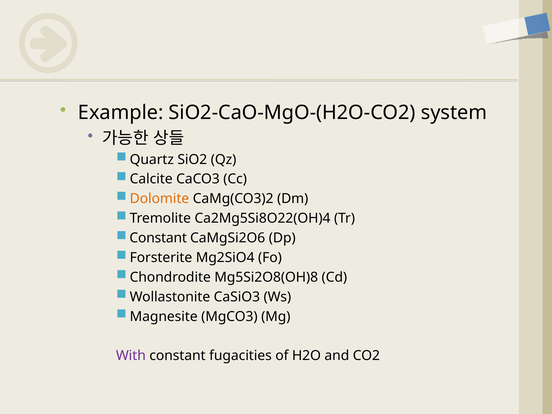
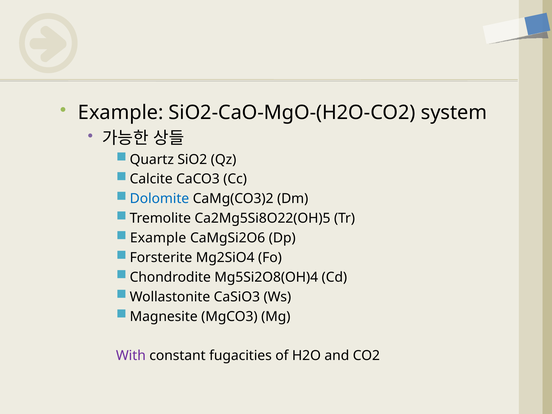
Dolomite colour: orange -> blue
Ca2Mg5Si8O22(OH)4: Ca2Mg5Si8O22(OH)4 -> Ca2Mg5Si8O22(OH)5
Constant at (158, 238): Constant -> Example
Mg5Si2O8(OH)8: Mg5Si2O8(OH)8 -> Mg5Si2O8(OH)4
